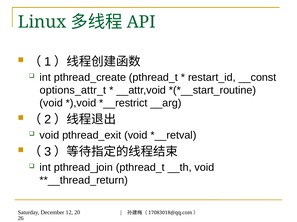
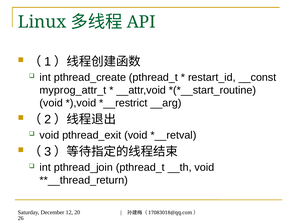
options_attr_t: options_attr_t -> myprog_attr_t
